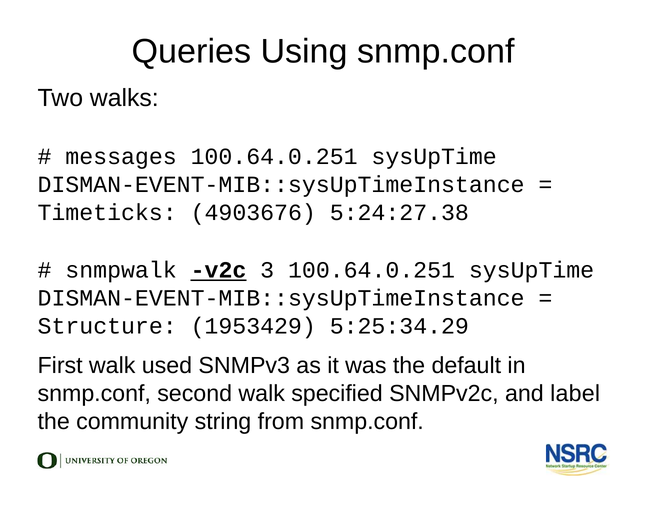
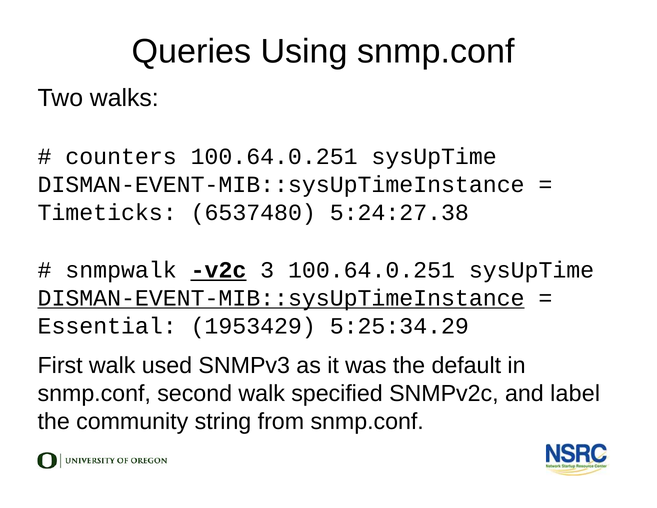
messages: messages -> counters
4903676: 4903676 -> 6537480
DISMAN-EVENT-MIB::sysUpTimeInstance at (281, 298) underline: none -> present
Structure: Structure -> Essential
